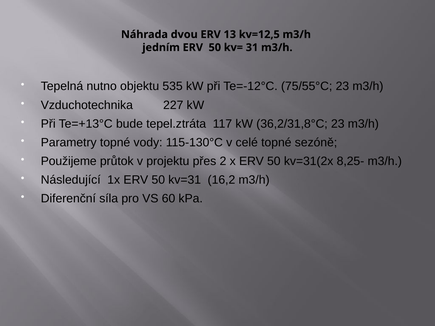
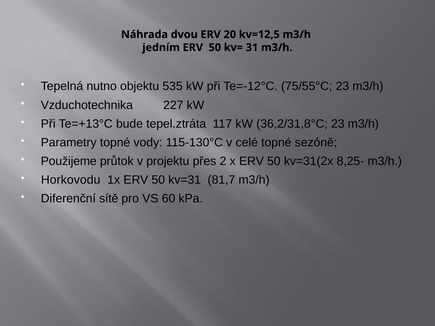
13: 13 -> 20
Následující: Následující -> Horkovodu
16,2: 16,2 -> 81,7
síla: síla -> sítě
